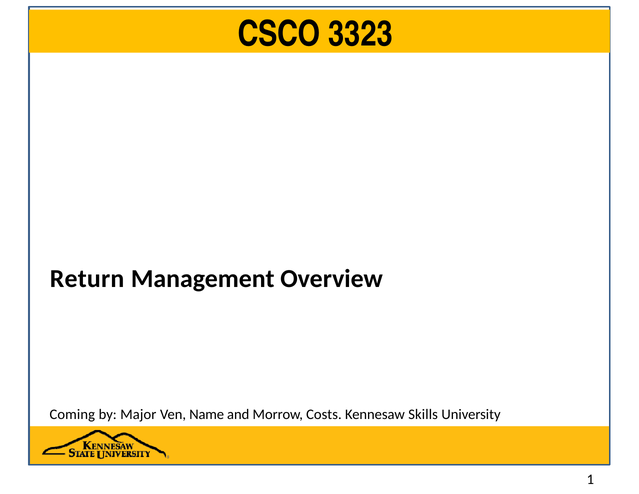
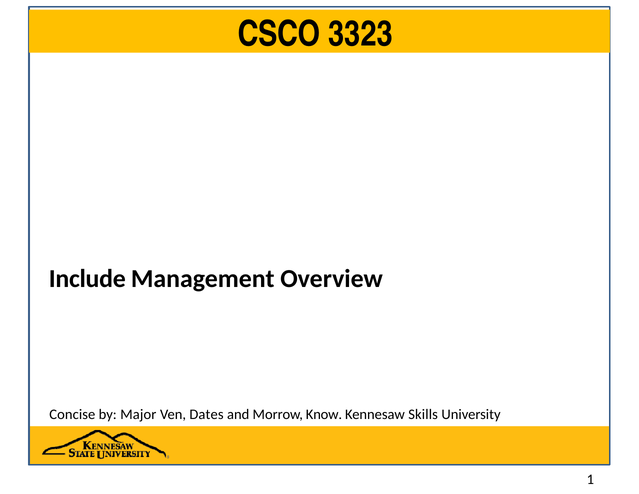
Return: Return -> Include
Coming: Coming -> Concise
Name: Name -> Dates
Costs: Costs -> Know
